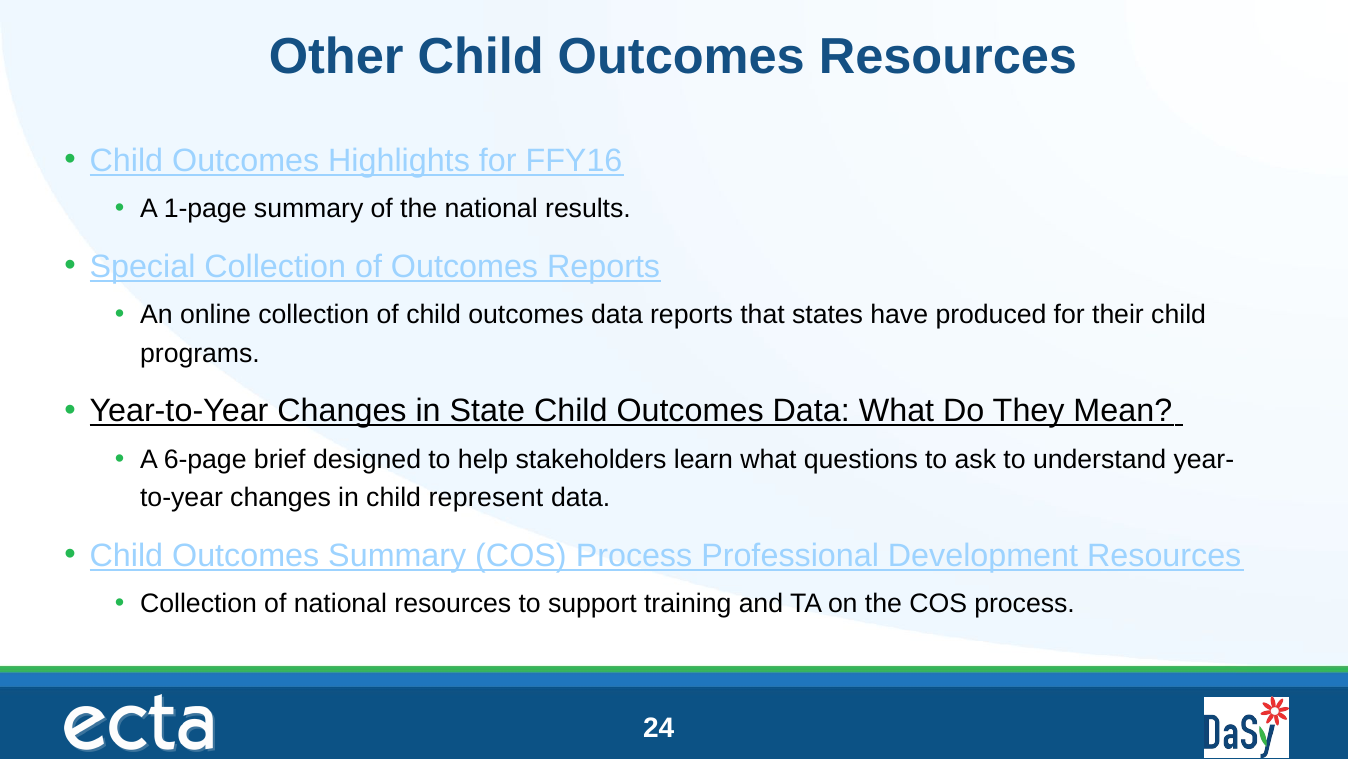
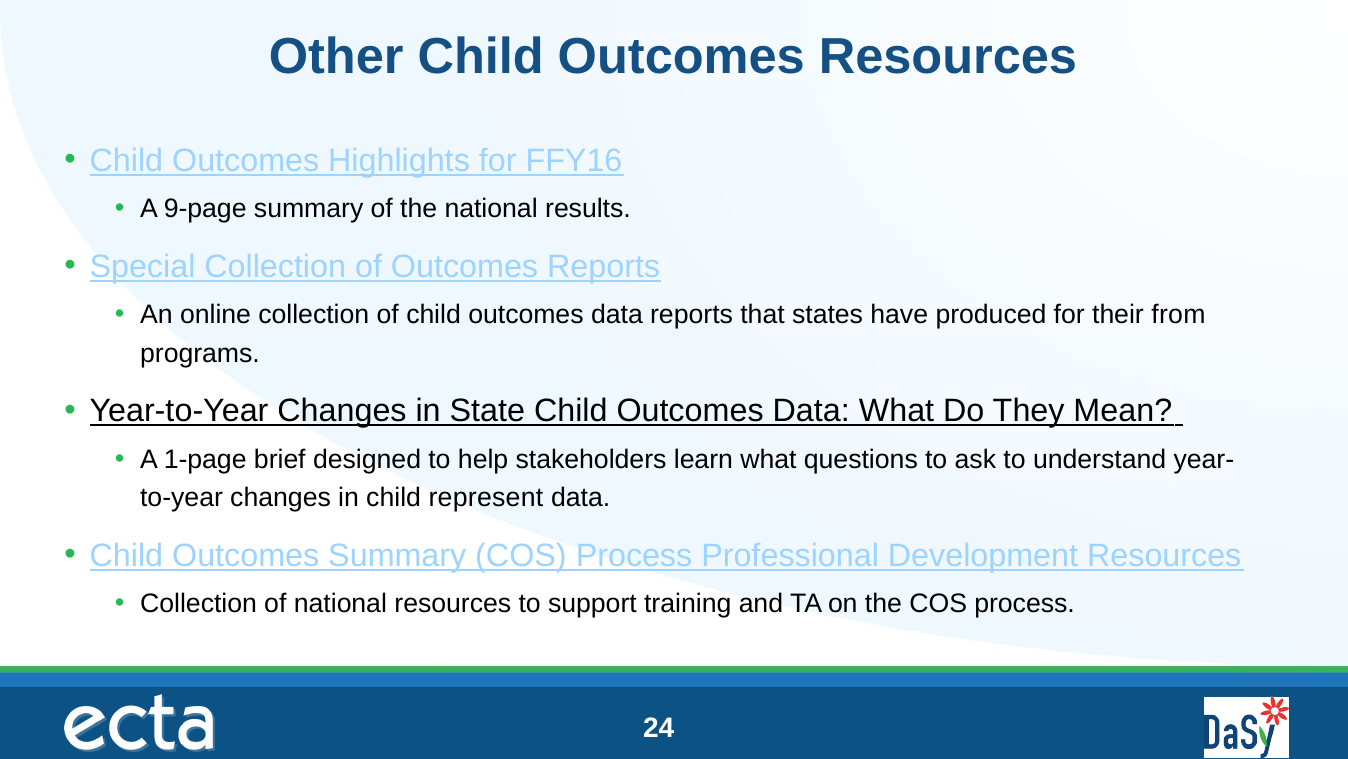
1-page: 1-page -> 9-page
their child: child -> from
6-page: 6-page -> 1-page
